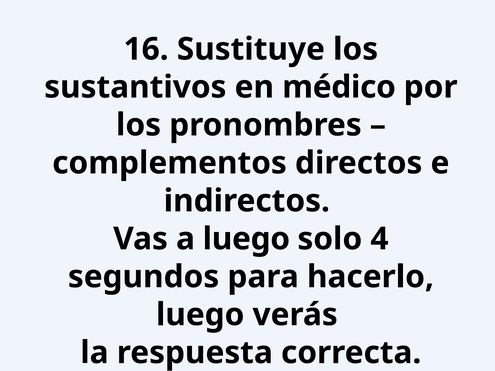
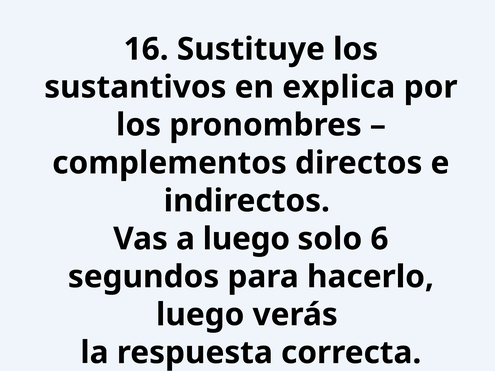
médico: médico -> explica
4: 4 -> 6
